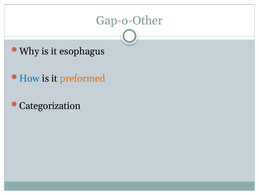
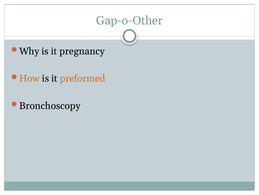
esophagus: esophagus -> pregnancy
How colour: blue -> orange
Categorization: Categorization -> Bronchoscopy
